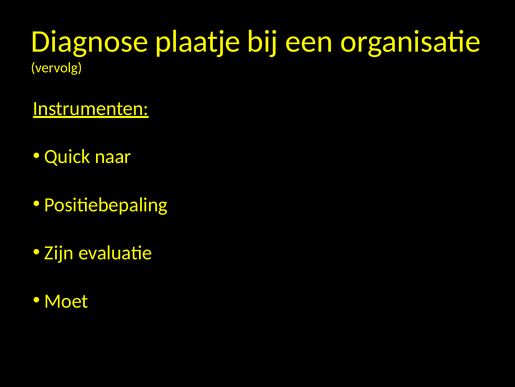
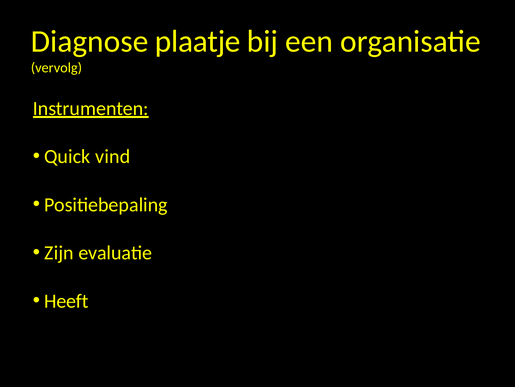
naar: naar -> vind
Moet: Moet -> Heeft
